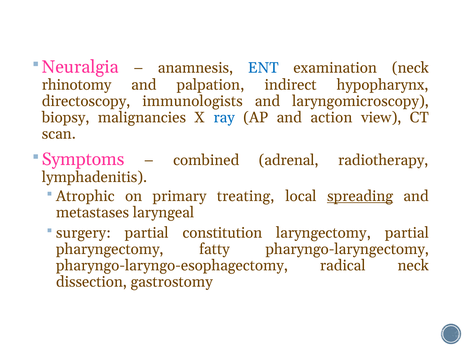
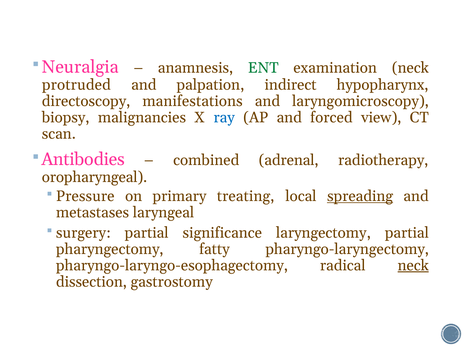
ENT colour: blue -> green
rhinotomy: rhinotomy -> protruded
immunologists: immunologists -> manifestations
action: action -> forced
Symptoms: Symptoms -> Antibodies
lymphadenitis: lymphadenitis -> oropharyngeal
Atrophic: Atrophic -> Pressure
constitution: constitution -> significance
neck at (413, 265) underline: none -> present
